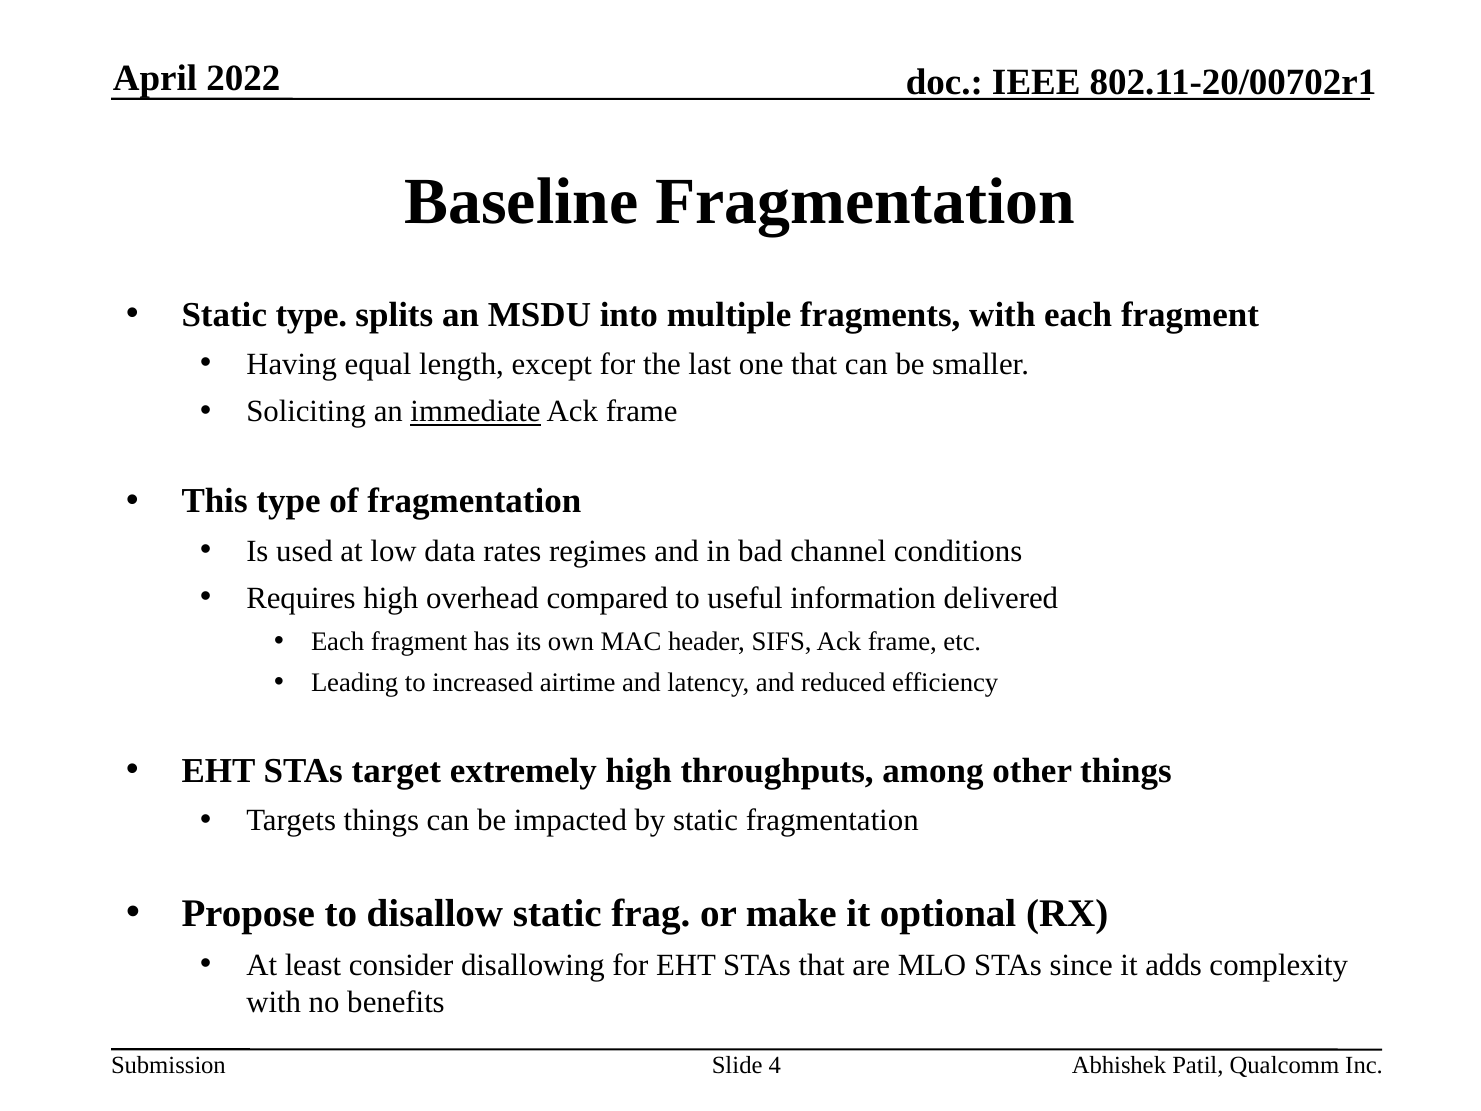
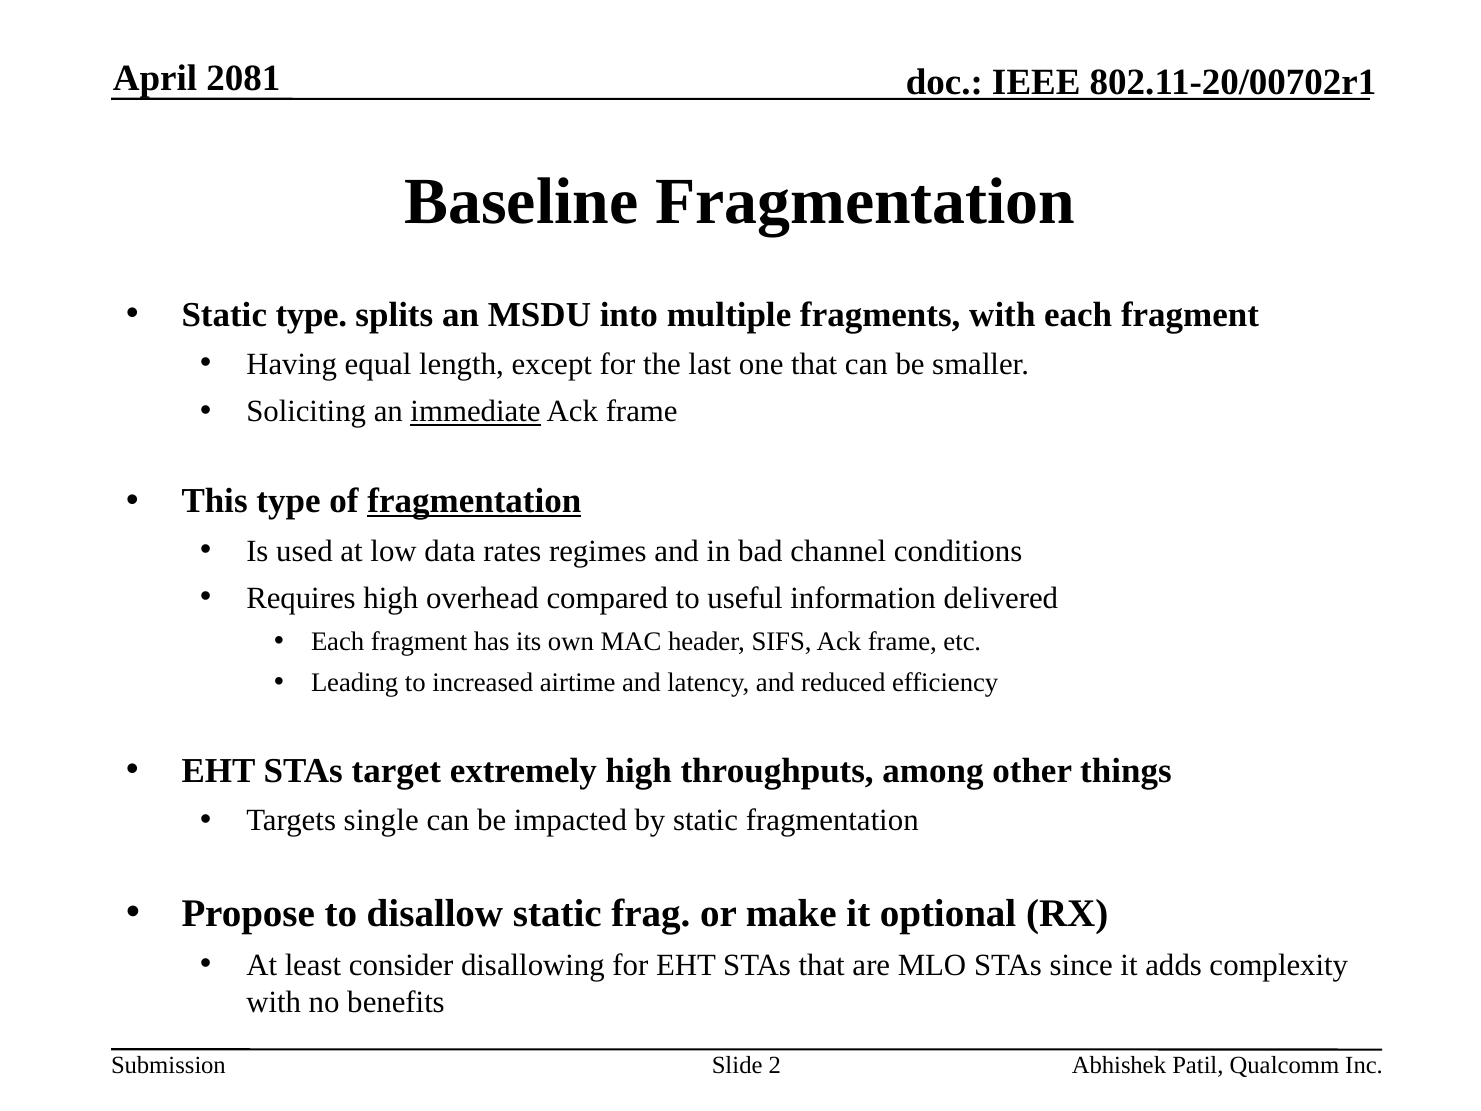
2022: 2022 -> 2081
fragmentation at (474, 501) underline: none -> present
Targets things: things -> single
4: 4 -> 2
